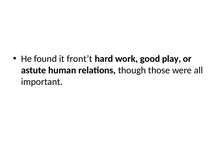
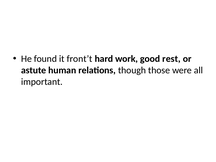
play: play -> rest
